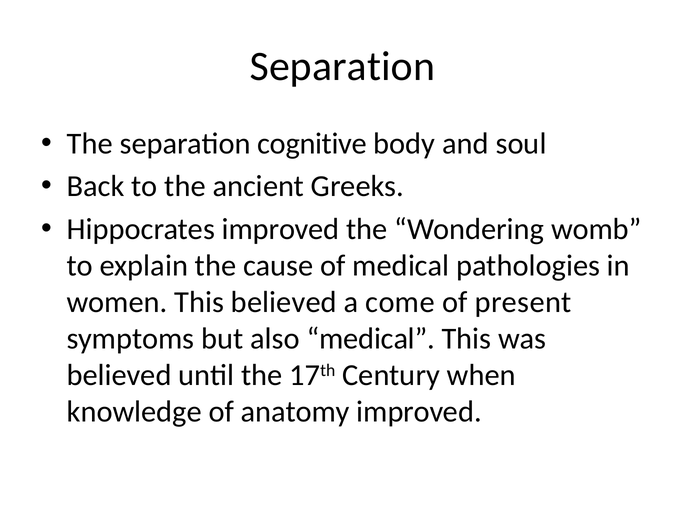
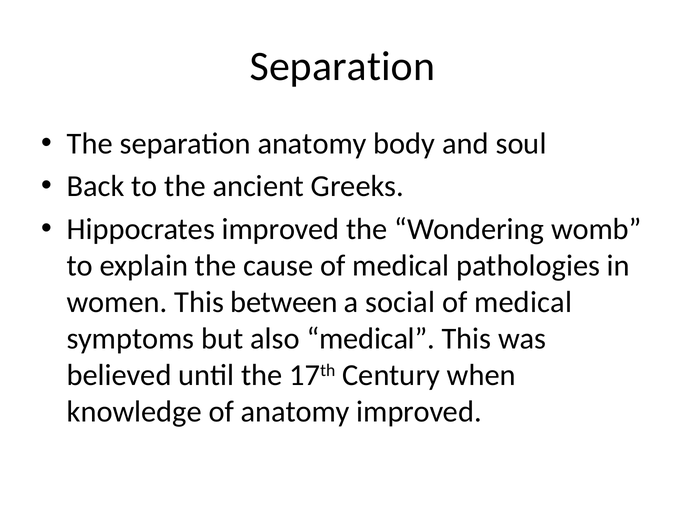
separation cognitive: cognitive -> anatomy
This believed: believed -> between
come: come -> social
present at (523, 302): present -> medical
